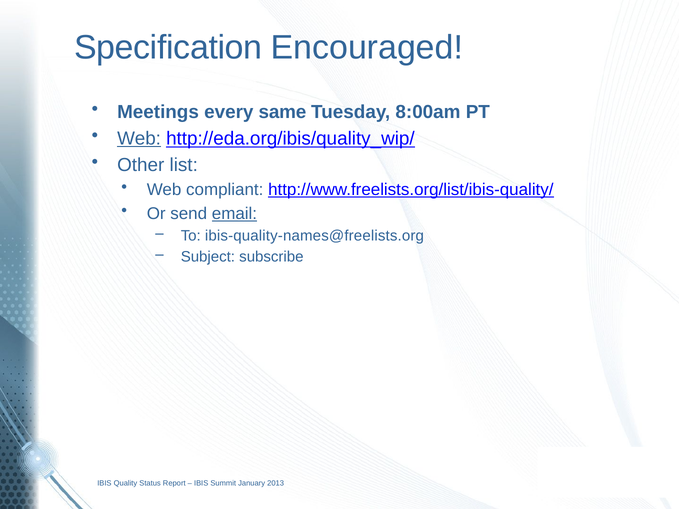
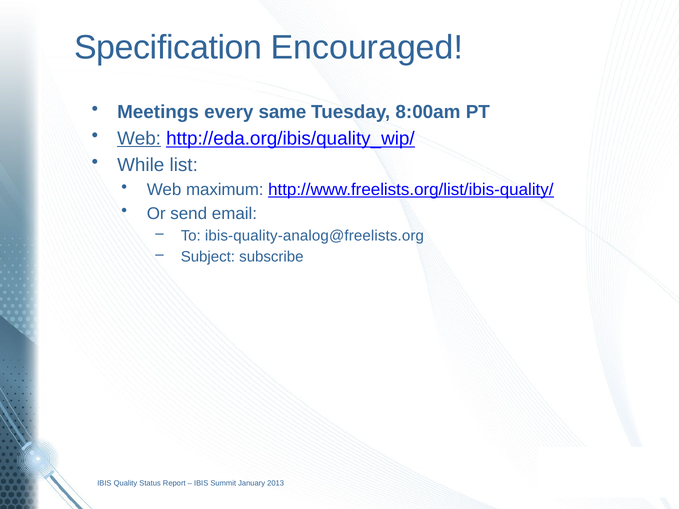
Other: Other -> While
compliant: compliant -> maximum
email underline: present -> none
ibis-quality-names@freelists.org: ibis-quality-names@freelists.org -> ibis-quality-analog@freelists.org
